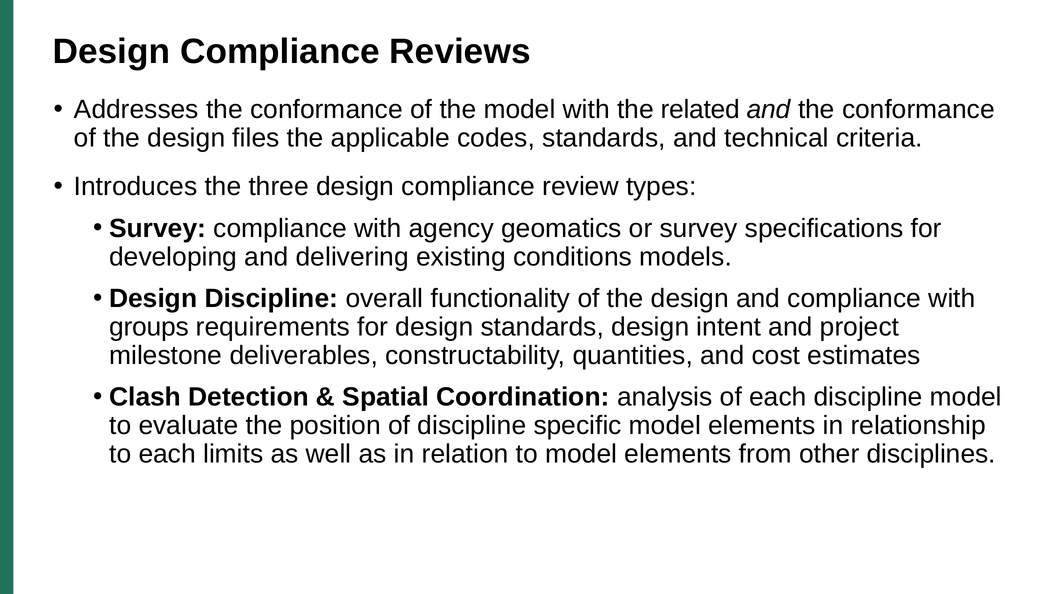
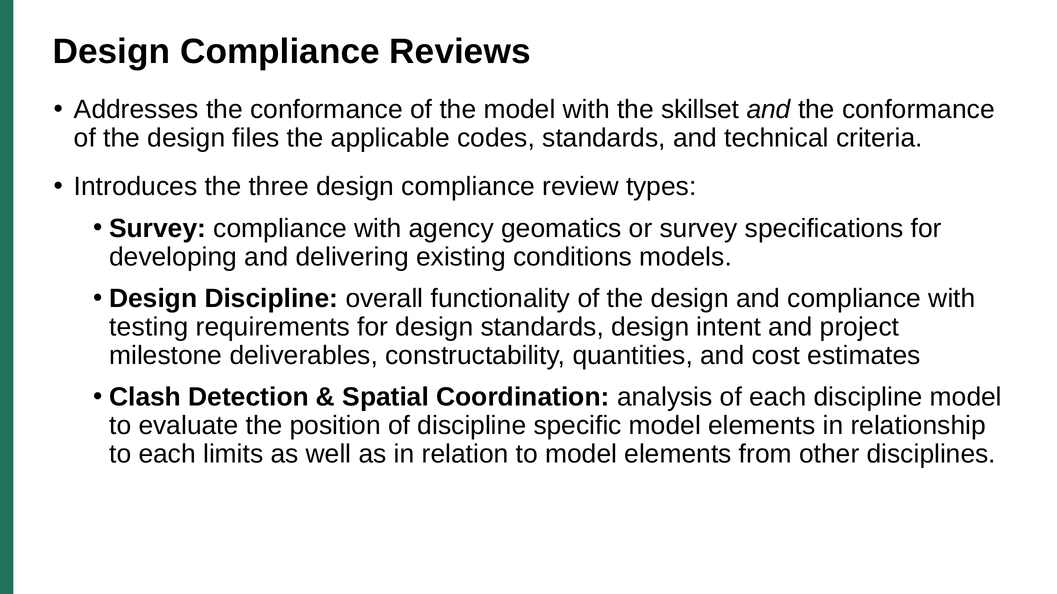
related: related -> skillset
groups: groups -> testing
